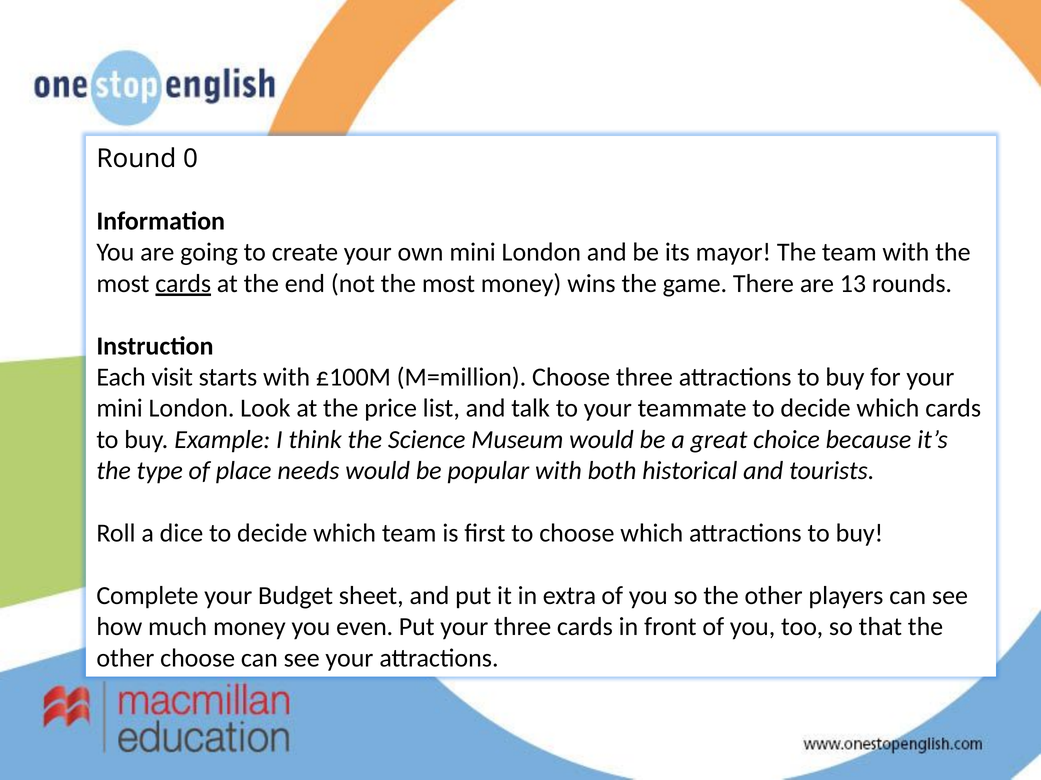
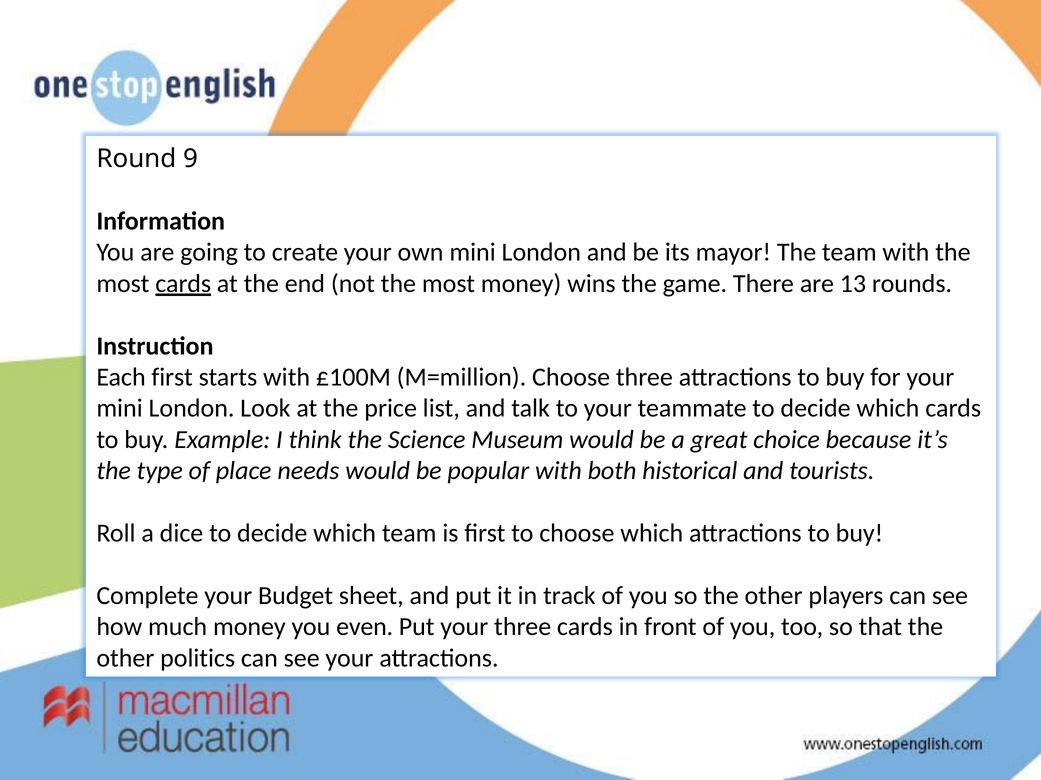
0: 0 -> 9
Each visit: visit -> first
extra: extra -> track
other choose: choose -> politics
